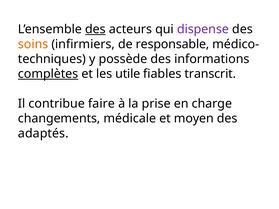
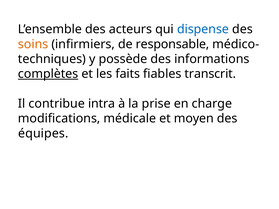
des at (95, 29) underline: present -> none
dispense colour: purple -> blue
utile: utile -> faits
faire: faire -> intra
changements: changements -> modifications
adaptés: adaptés -> équipes
